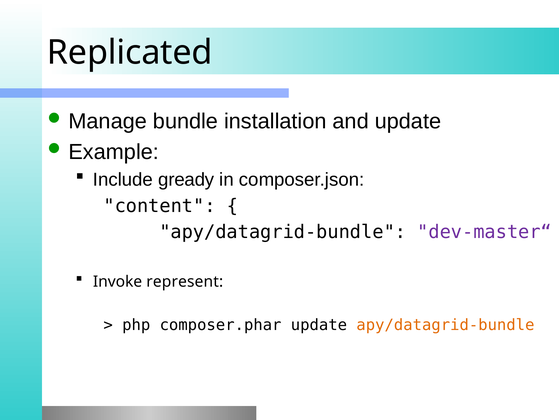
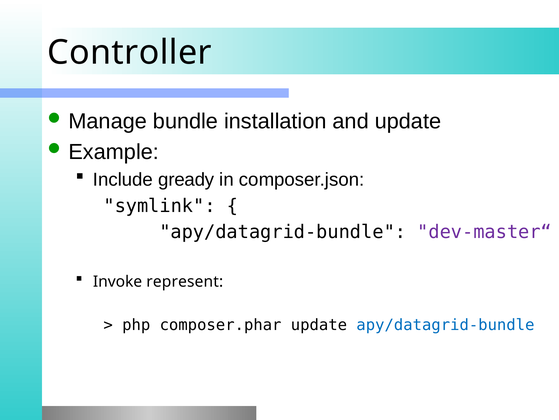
Replicated: Replicated -> Controller
content: content -> symlink
apy/datagrid-bundle at (445, 325) colour: orange -> blue
